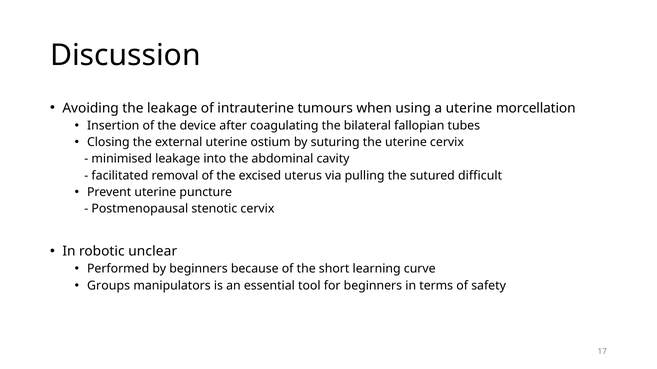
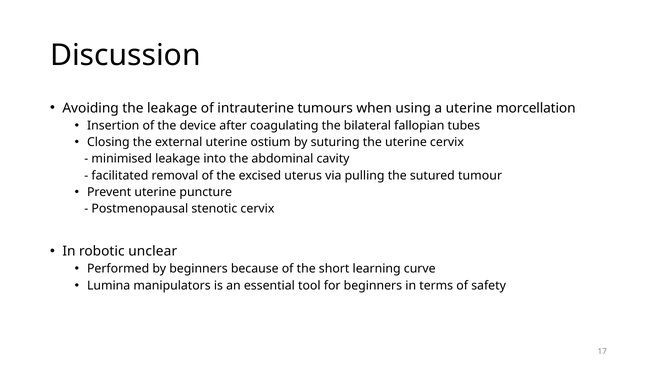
difficult: difficult -> tumour
Groups: Groups -> Lumina
